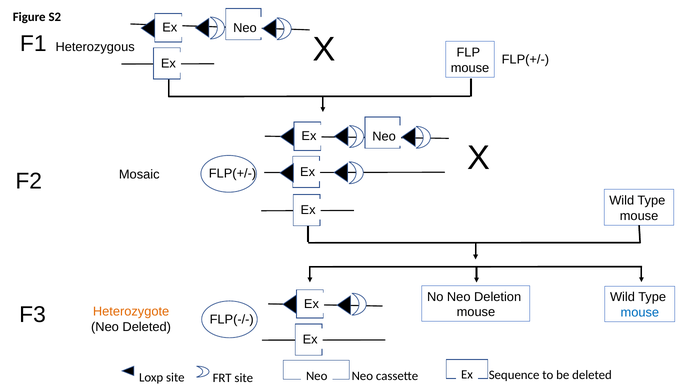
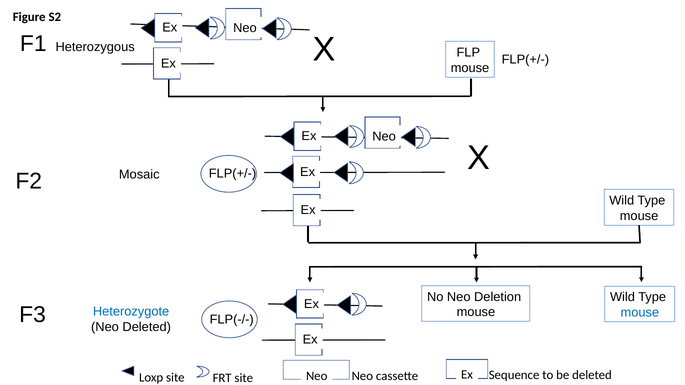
Heterozygote colour: orange -> blue
